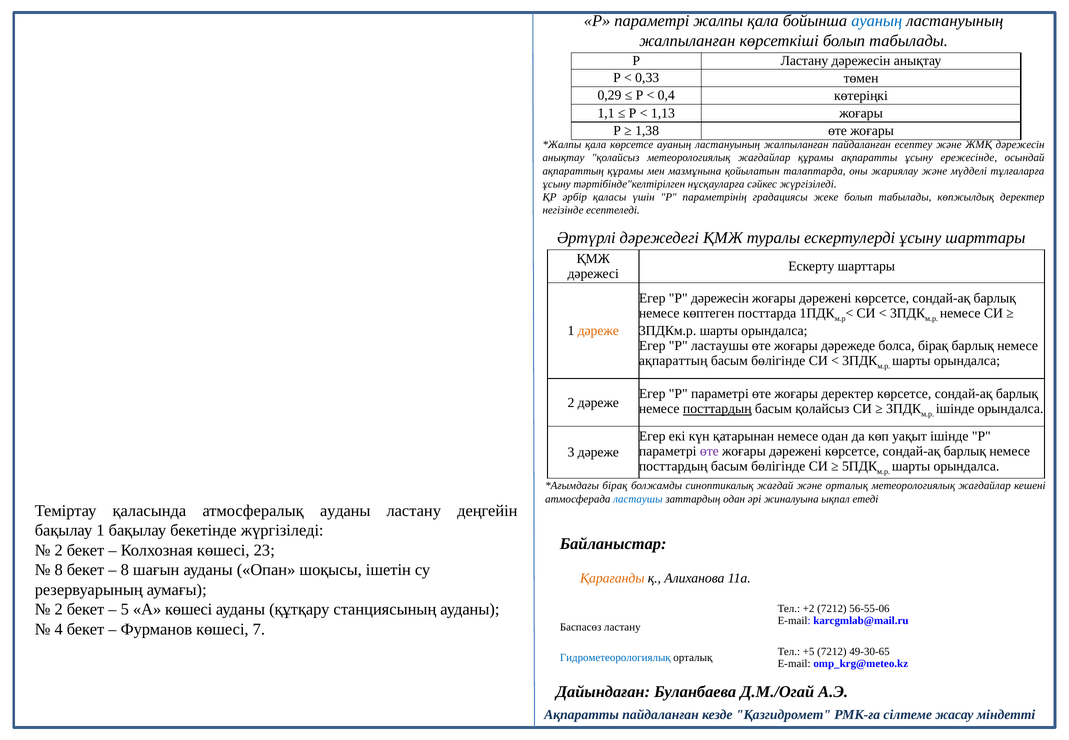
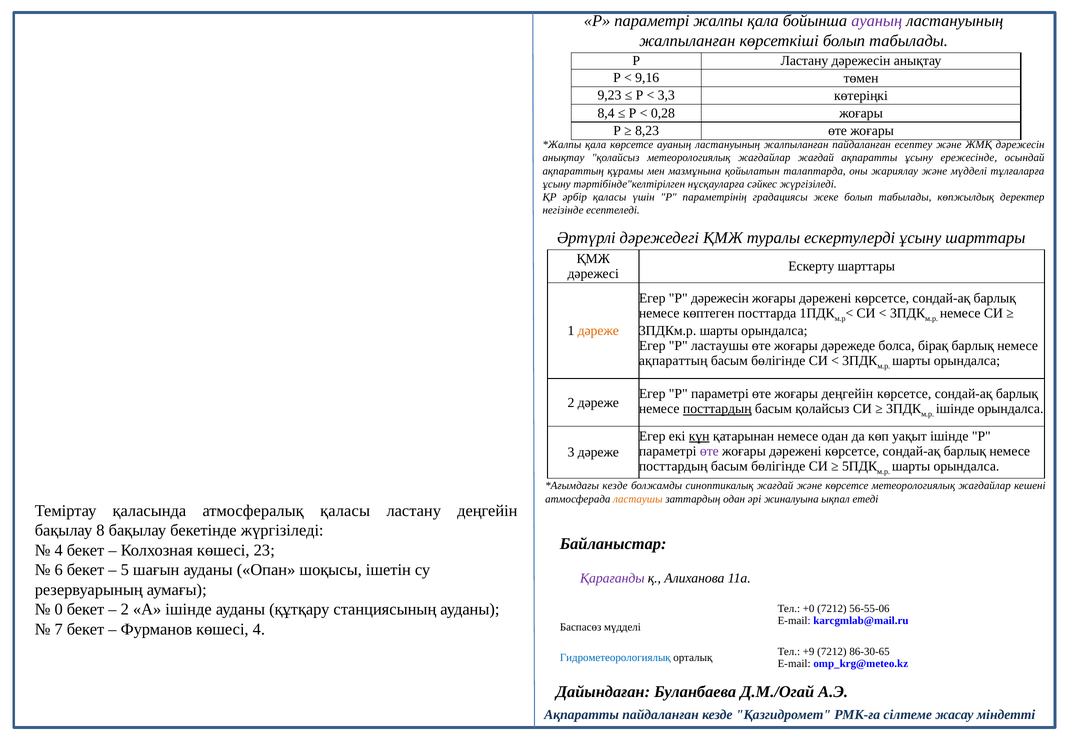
ауаның at (877, 21) colour: blue -> purple
0,33: 0,33 -> 9,16
0,29: 0,29 -> 9,23
0,4: 0,4 -> 3,3
1,1: 1,1 -> 8,4
1,13: 1,13 -> 0,28
1,38: 1,38 -> 8,23
жағдайлар құрамы: құрамы -> жағдай
жоғары деректер: деректер -> деңгейін
күн underline: none -> present
бірақ at (615, 486): бірақ -> кезде
және орталық: орталық -> көрсетсе
ластаушы at (638, 499) colour: blue -> orange
атмосфералық ауданы: ауданы -> қаласы
бақылау 1: 1 -> 8
2 at (59, 550): 2 -> 4
8 at (59, 570): 8 -> 6
8 at (125, 570): 8 -> 5
Қарағанды colour: orange -> purple
2 at (59, 610): 2 -> 0
5 at (125, 610): 5 -> 2
А көшесі: көшесі -> ішінде
+2: +2 -> +0
4: 4 -> 7
көшесі 7: 7 -> 4
Баспасөз ластану: ластану -> мүдделі
+5: +5 -> +9
49-30-65: 49-30-65 -> 86-30-65
